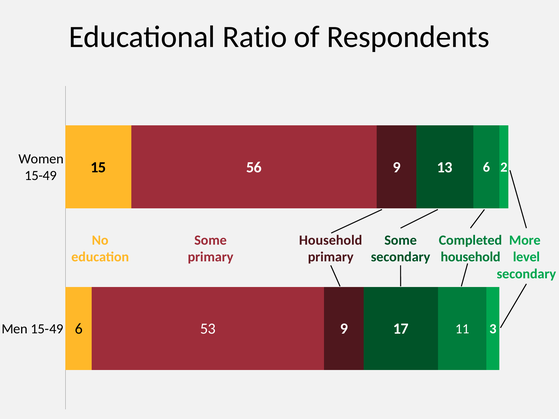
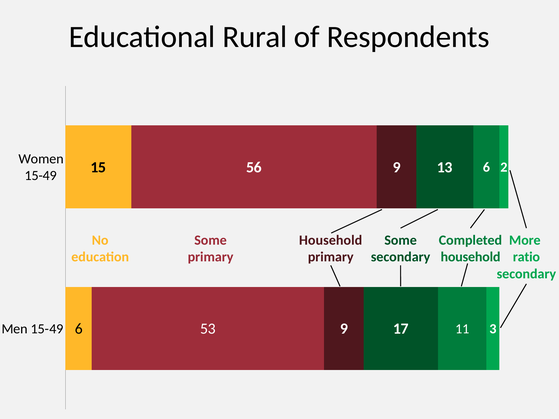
Ratio: Ratio -> Rural
level: level -> ratio
